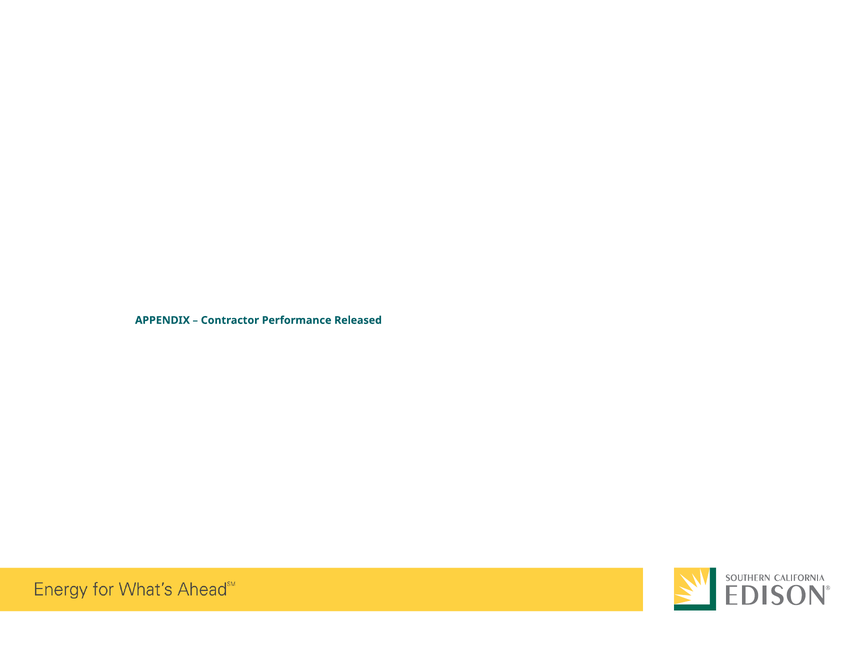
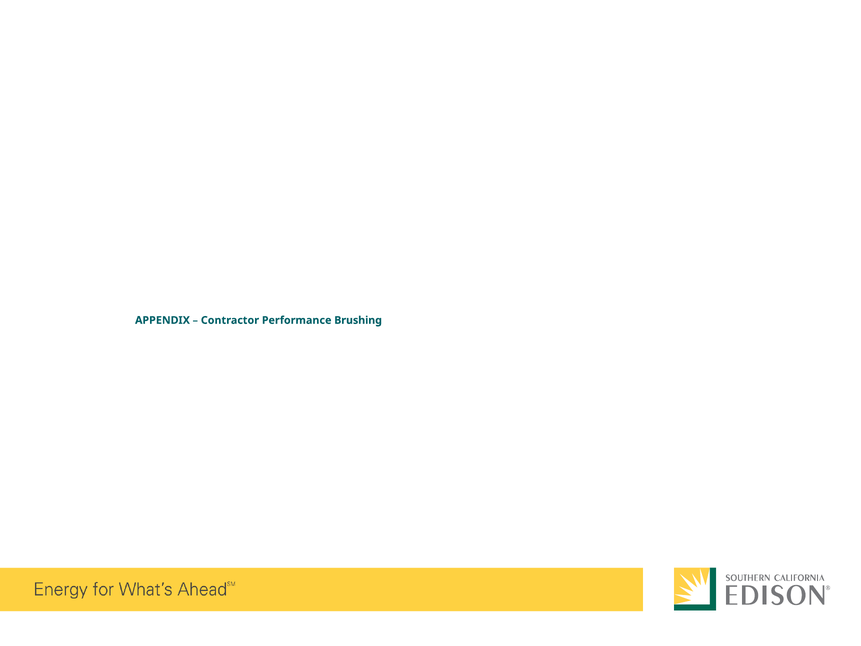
Released: Released -> Brushing
